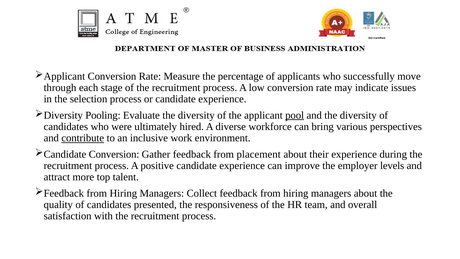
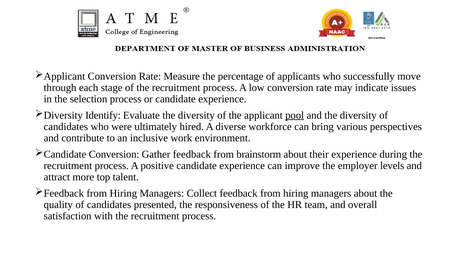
Pooling: Pooling -> Identify
contribute underline: present -> none
placement: placement -> brainstorm
